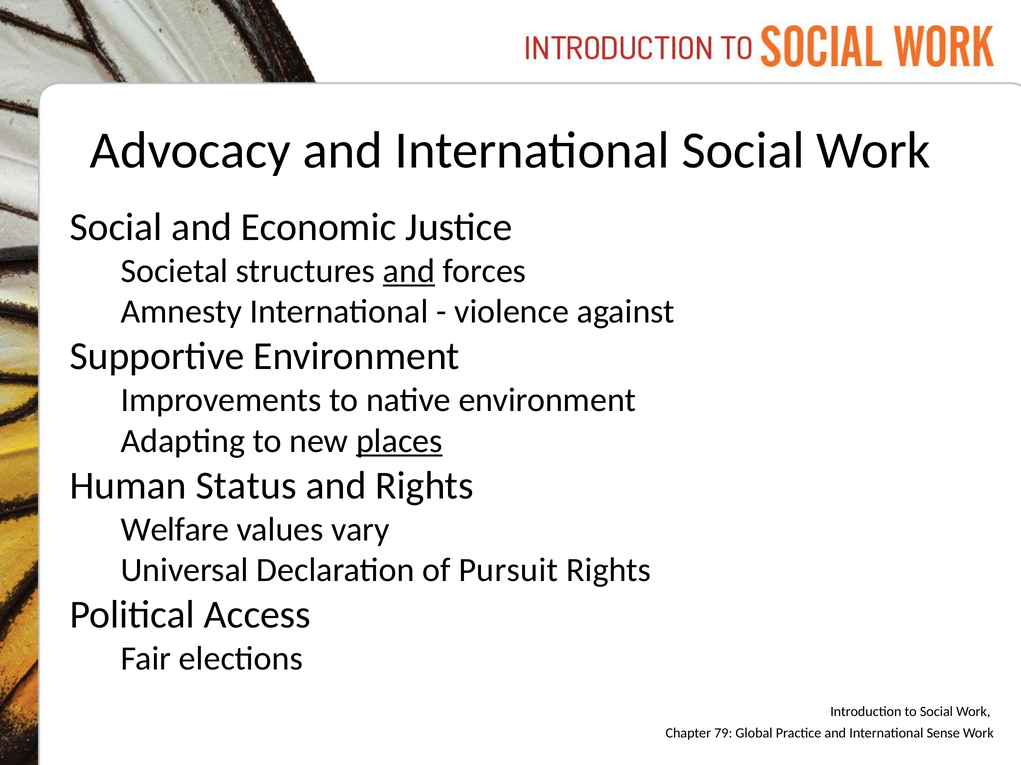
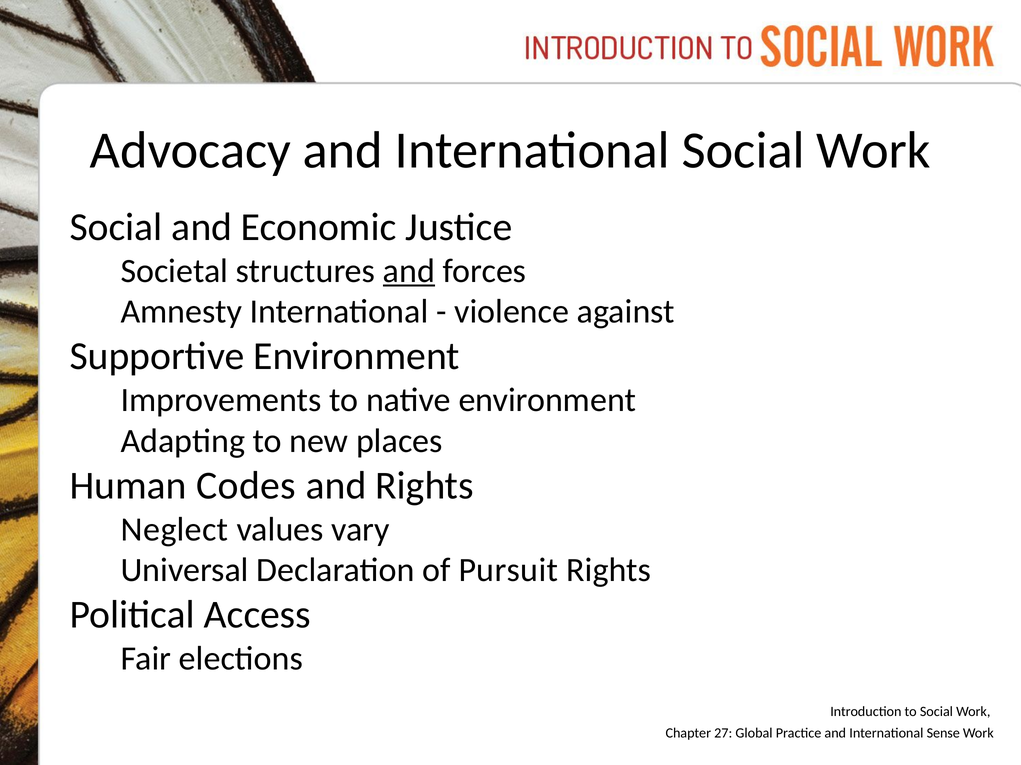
places underline: present -> none
Status: Status -> Codes
Welfare: Welfare -> Neglect
79: 79 -> 27
